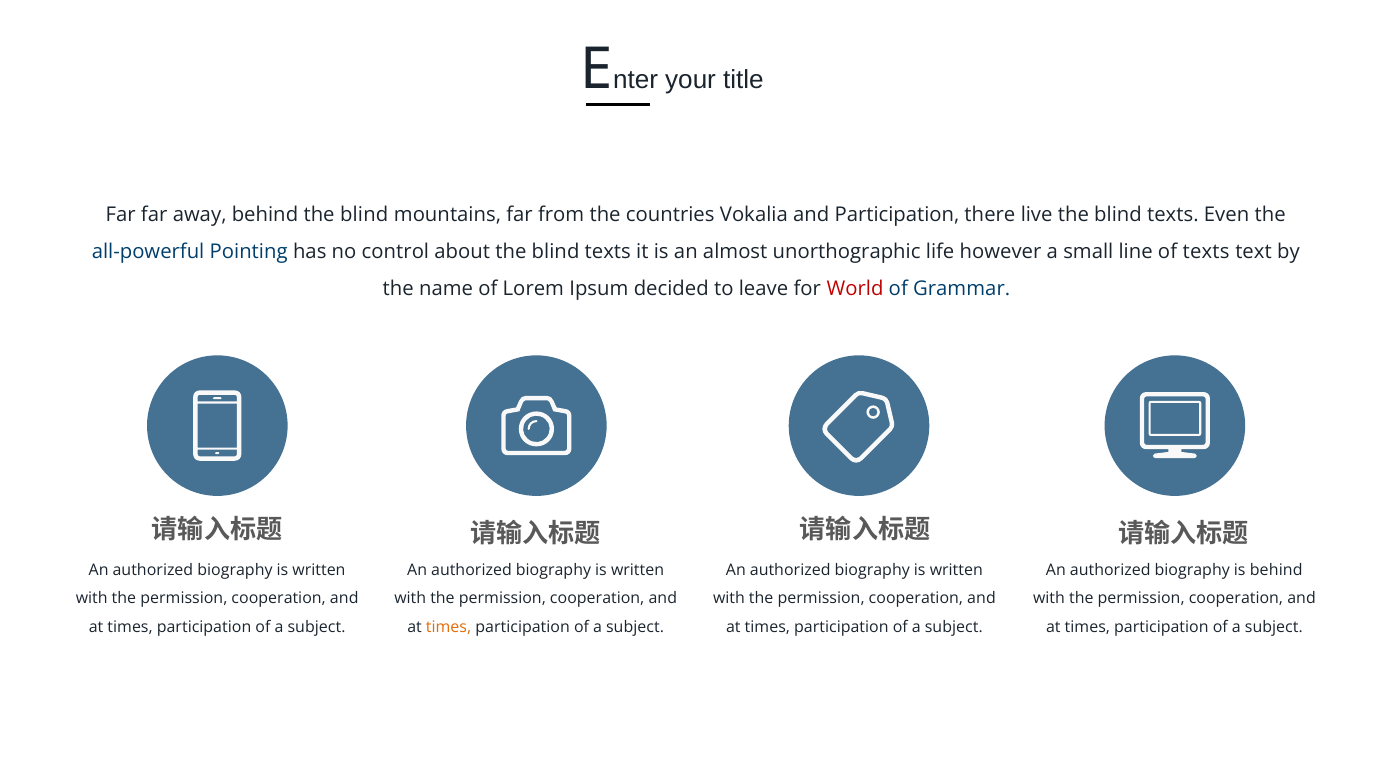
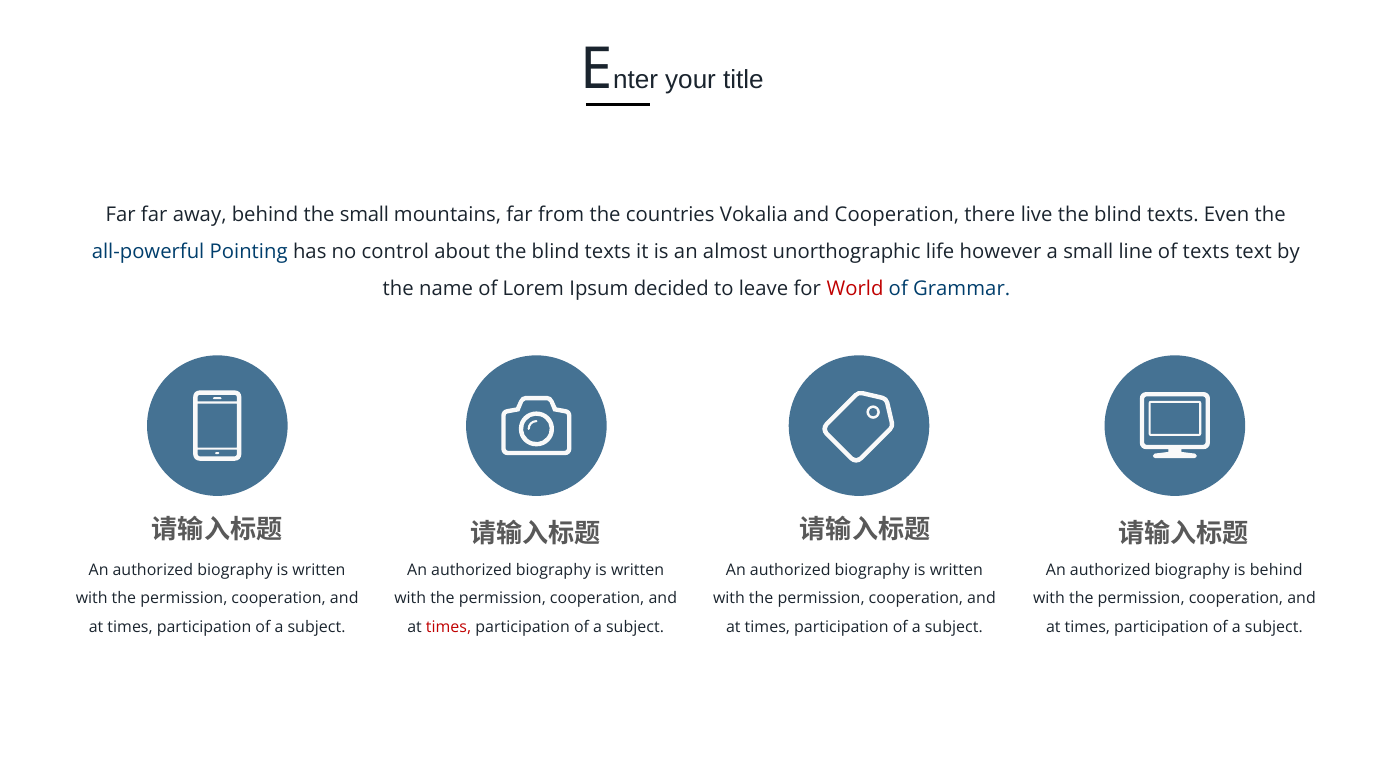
behind the blind: blind -> small
and Participation: Participation -> Cooperation
times at (449, 627) colour: orange -> red
